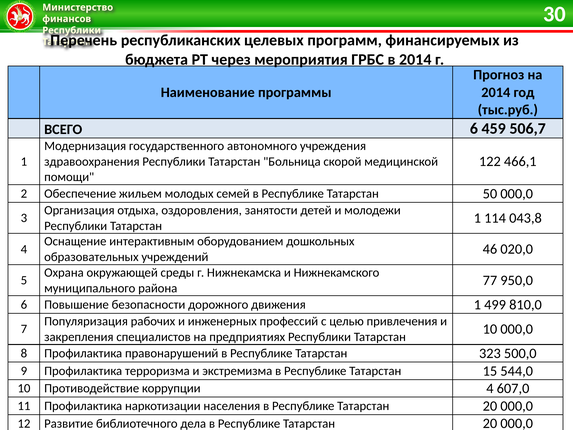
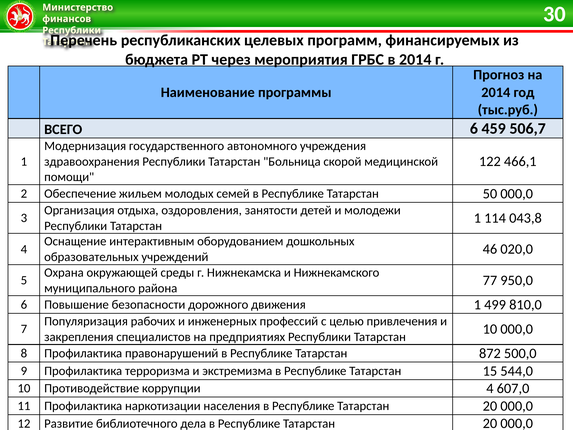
323: 323 -> 872
